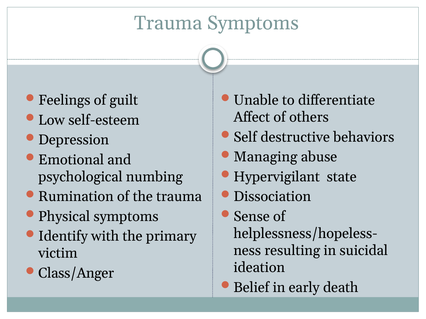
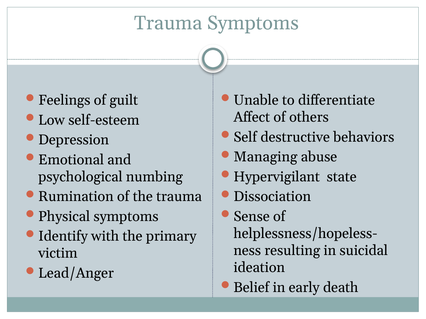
Class/Anger: Class/Anger -> Lead/Anger
